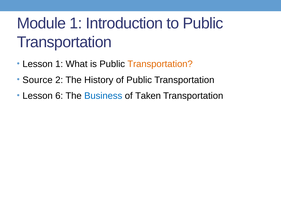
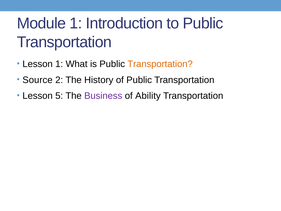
6: 6 -> 5
Business colour: blue -> purple
Taken: Taken -> Ability
